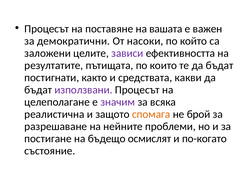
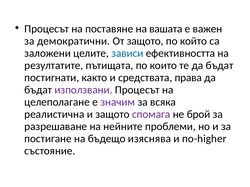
От насоки: насоки -> защото
зависи colour: purple -> blue
какви: какви -> права
спомага colour: orange -> purple
осмислят: осмислят -> изяснява
по-когато: по-когато -> по-higher
